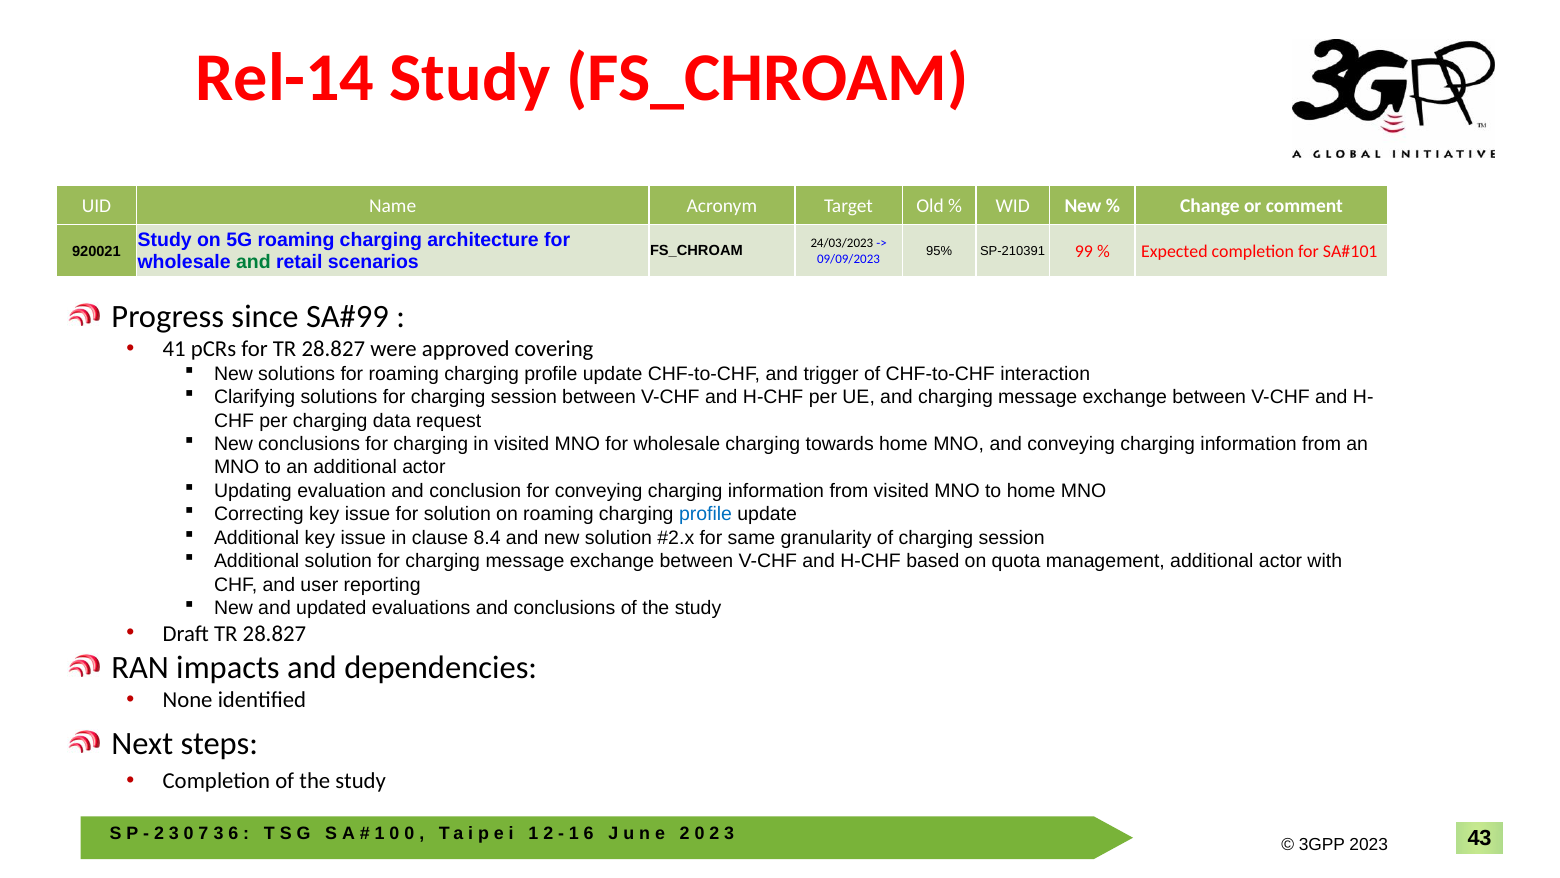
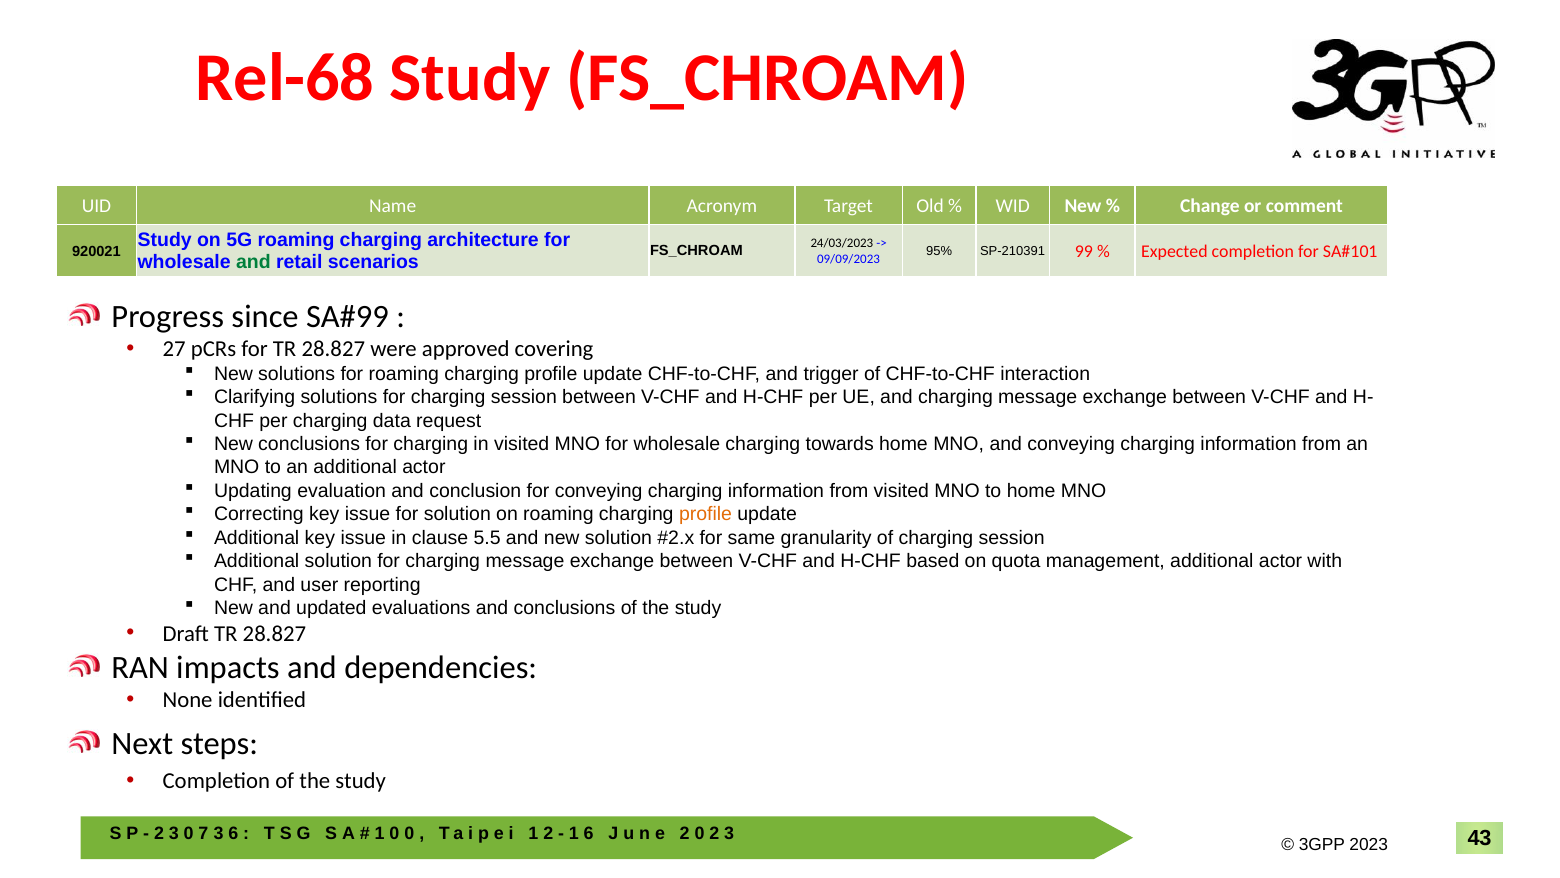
Rel-14: Rel-14 -> Rel-68
41: 41 -> 27
profile at (706, 514) colour: blue -> orange
8.4: 8.4 -> 5.5
